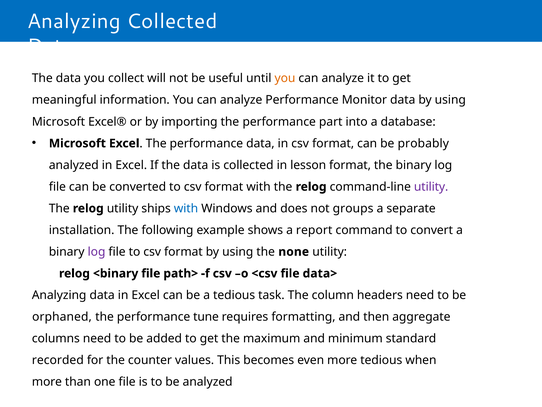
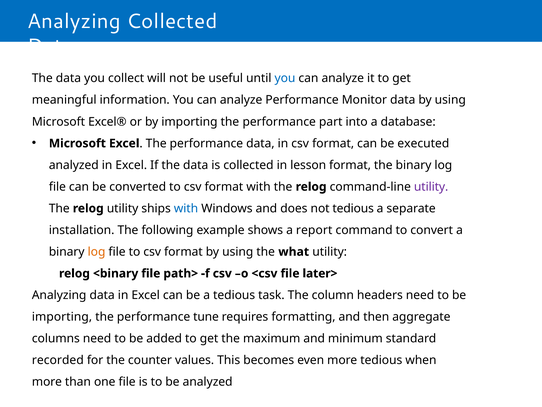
you at (285, 78) colour: orange -> blue
probably: probably -> executed
not groups: groups -> tedious
log at (97, 251) colour: purple -> orange
none: none -> what
data>: data> -> later>
orphaned at (62, 316): orphaned -> importing
